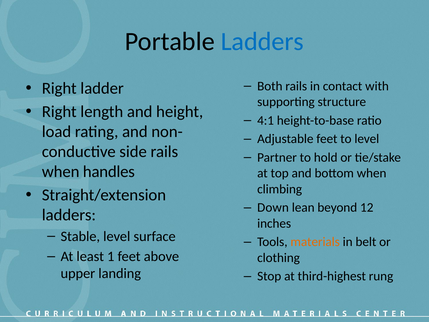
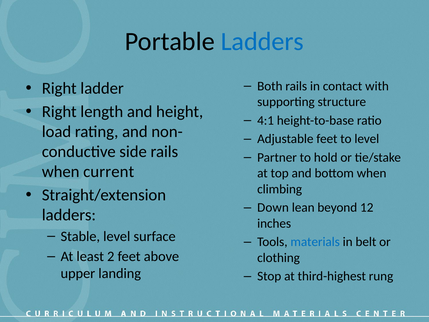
handles: handles -> current
materials colour: orange -> blue
1: 1 -> 2
